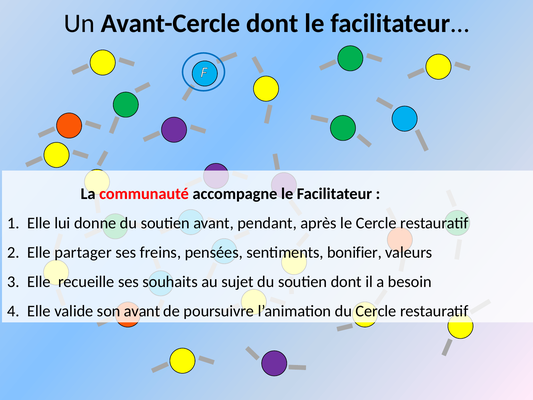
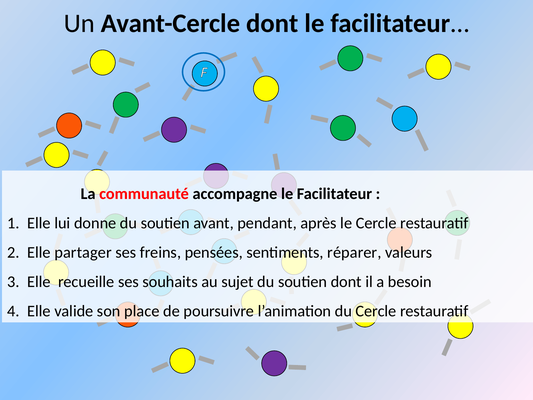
bonifier: bonifier -> réparer
son avant: avant -> place
